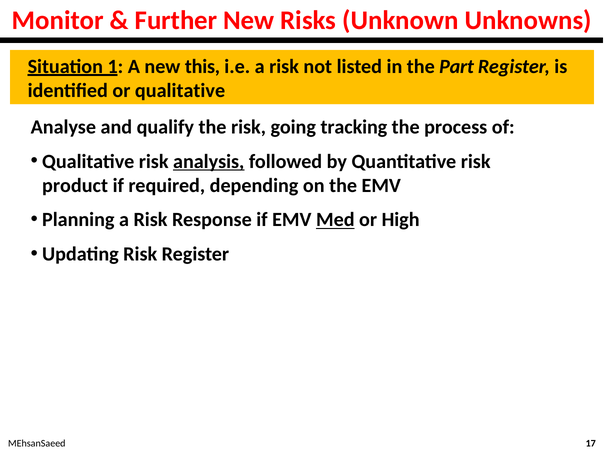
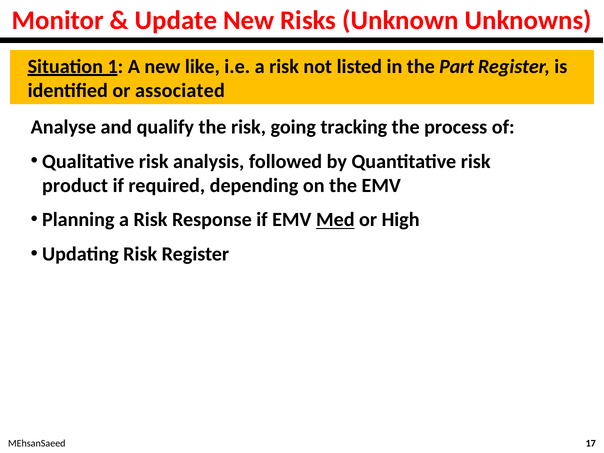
Further: Further -> Update
this: this -> like
or qualitative: qualitative -> associated
analysis underline: present -> none
